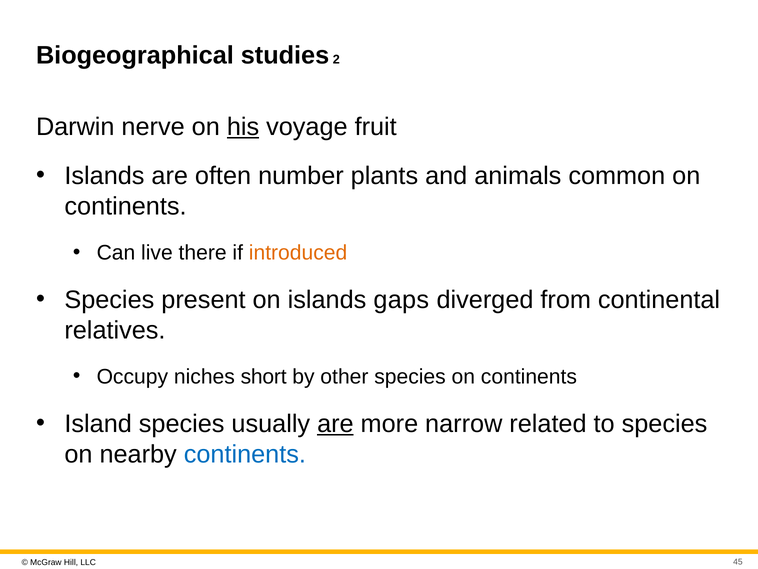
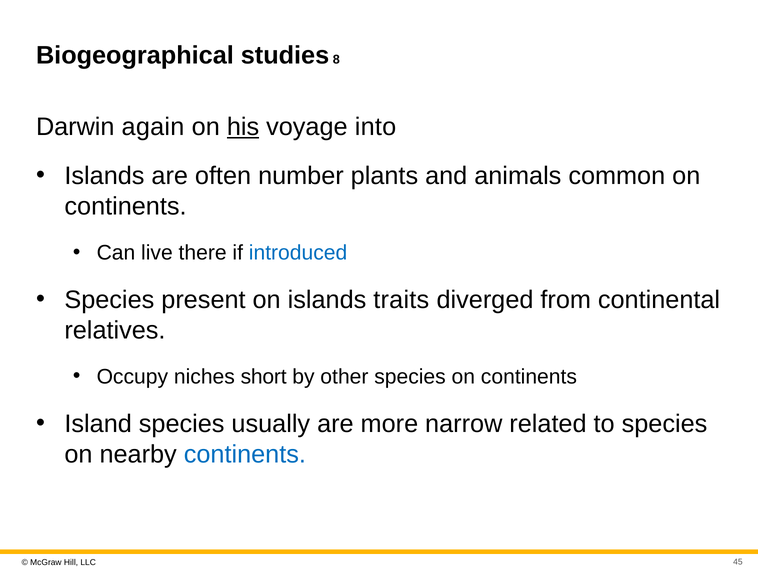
2: 2 -> 8
nerve: nerve -> again
fruit: fruit -> into
introduced colour: orange -> blue
gaps: gaps -> traits
are at (335, 423) underline: present -> none
